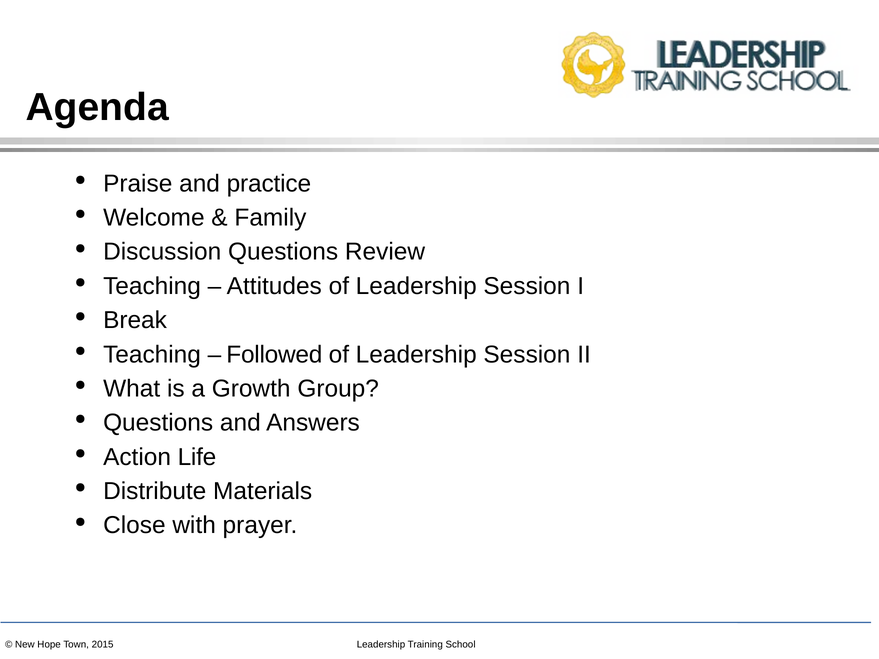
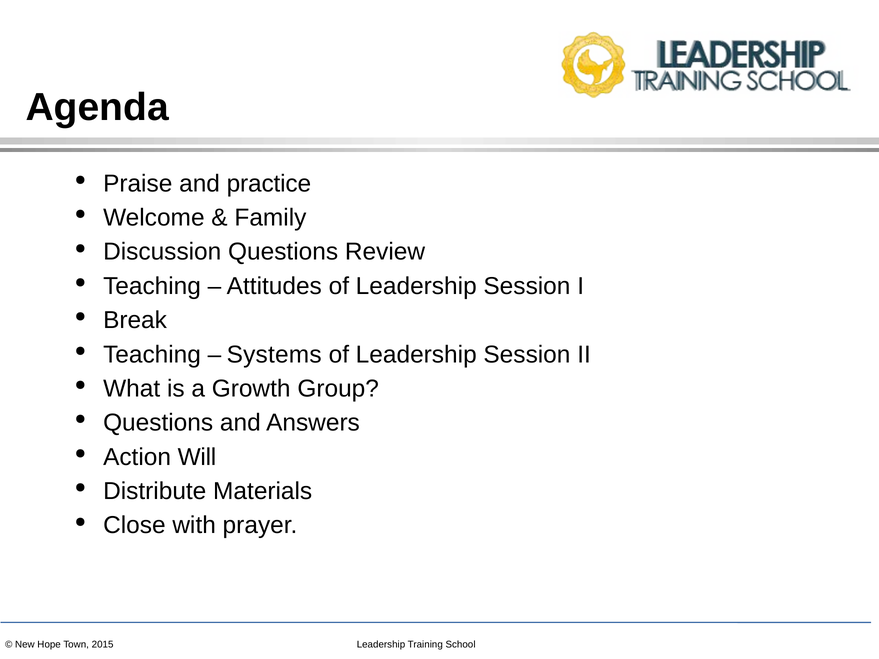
Followed: Followed -> Systems
Life: Life -> Will
